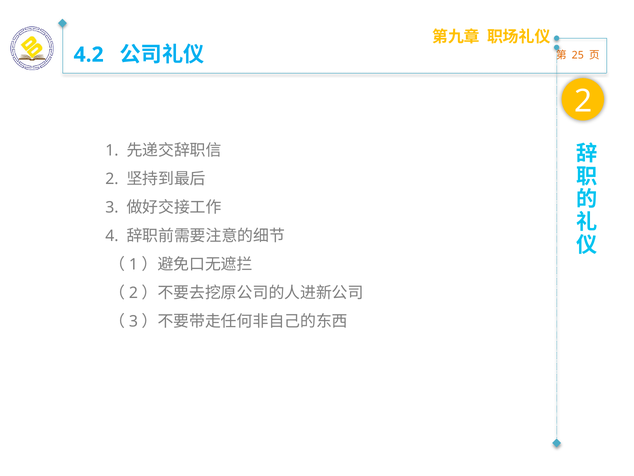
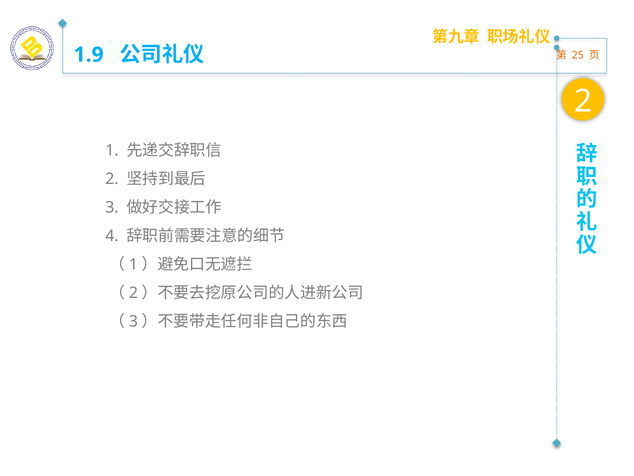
4.2: 4.2 -> 1.9
